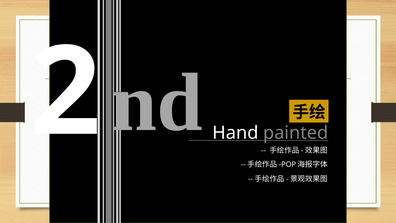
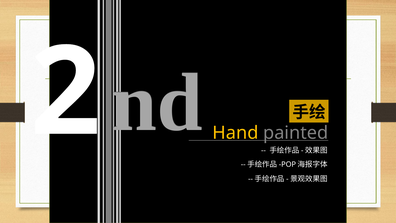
Hand colour: white -> yellow
